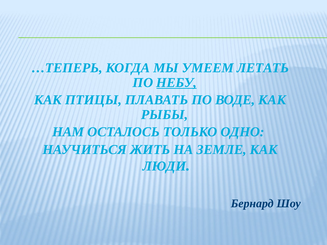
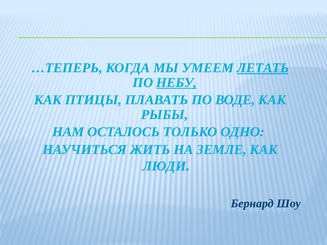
ЛЕТАТЬ underline: none -> present
